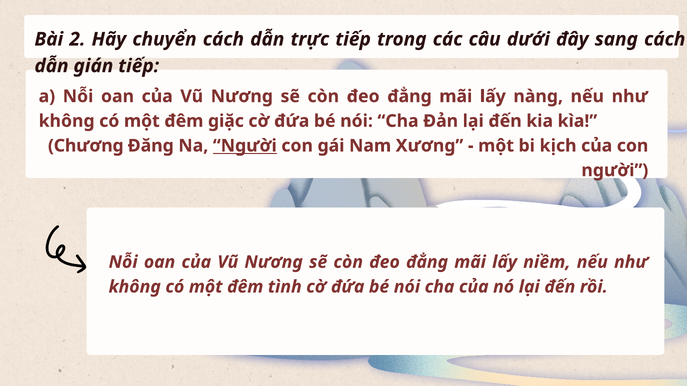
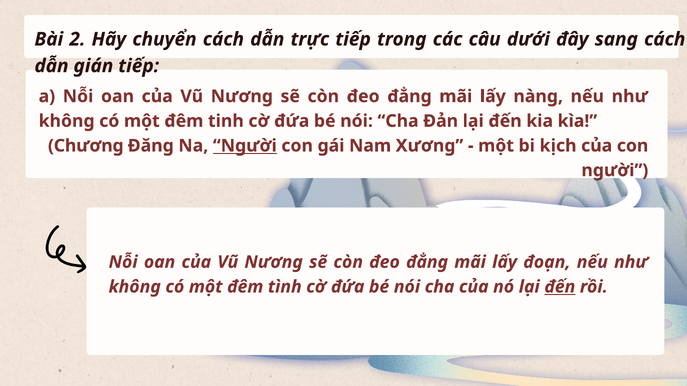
giặc: giặc -> tinh
niềm: niềm -> đoạn
đến at (560, 287) underline: none -> present
